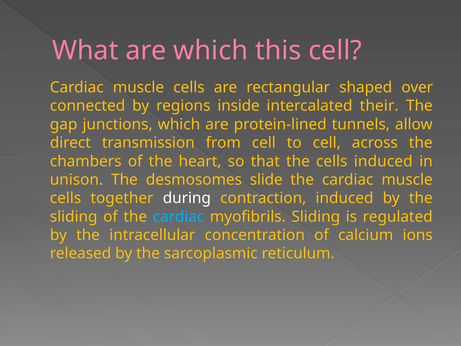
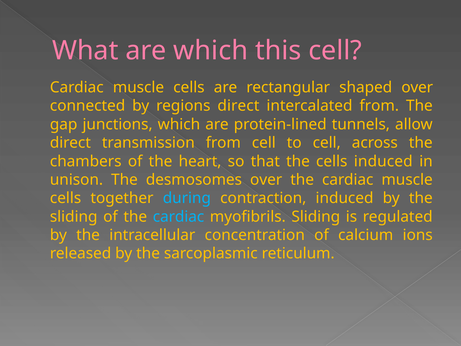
regions inside: inside -> direct
intercalated their: their -> from
desmosomes slide: slide -> over
during colour: white -> light blue
